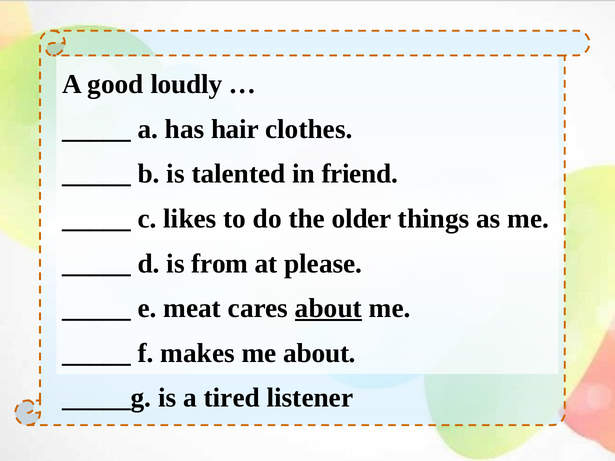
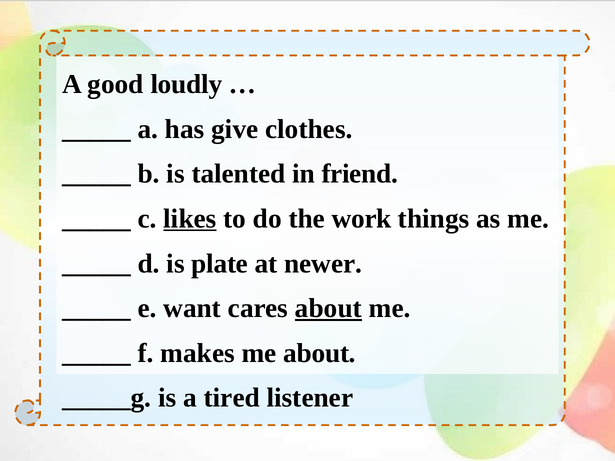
hair: hair -> give
likes underline: none -> present
older: older -> work
from: from -> plate
please: please -> newer
meat: meat -> want
